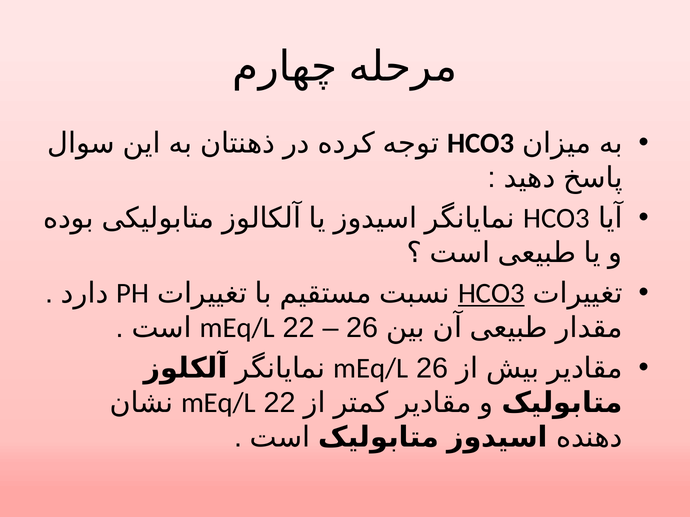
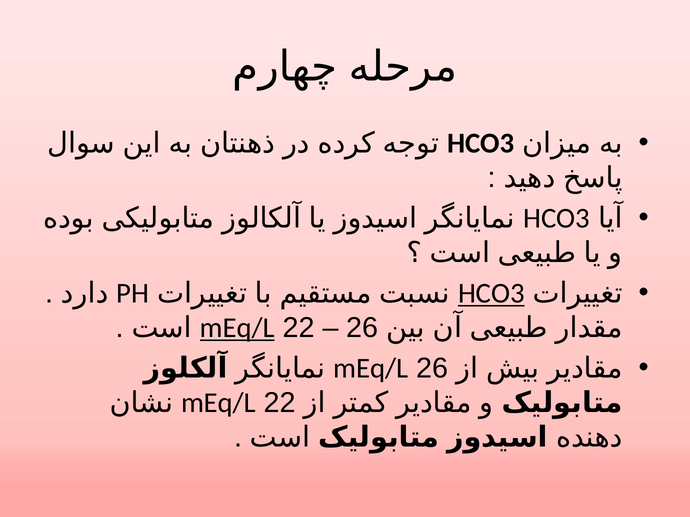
mEq/L at (237, 328) underline: none -> present
